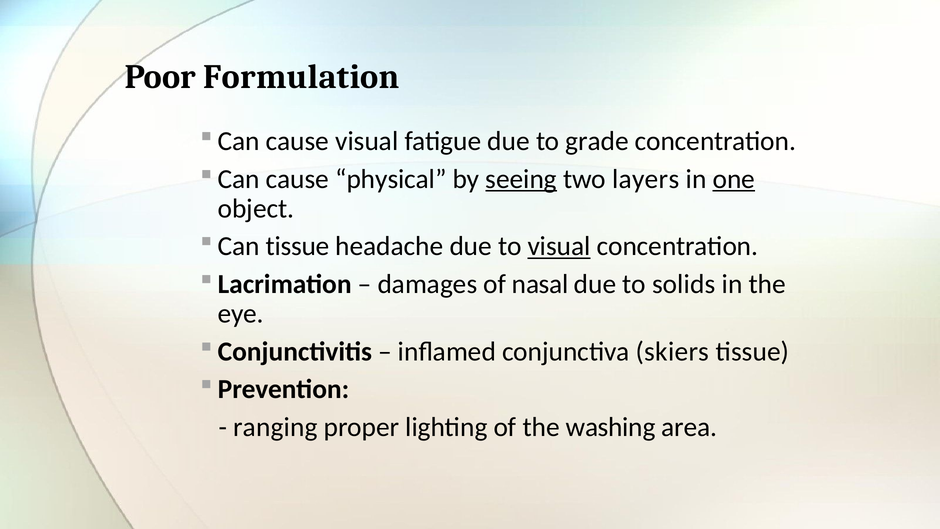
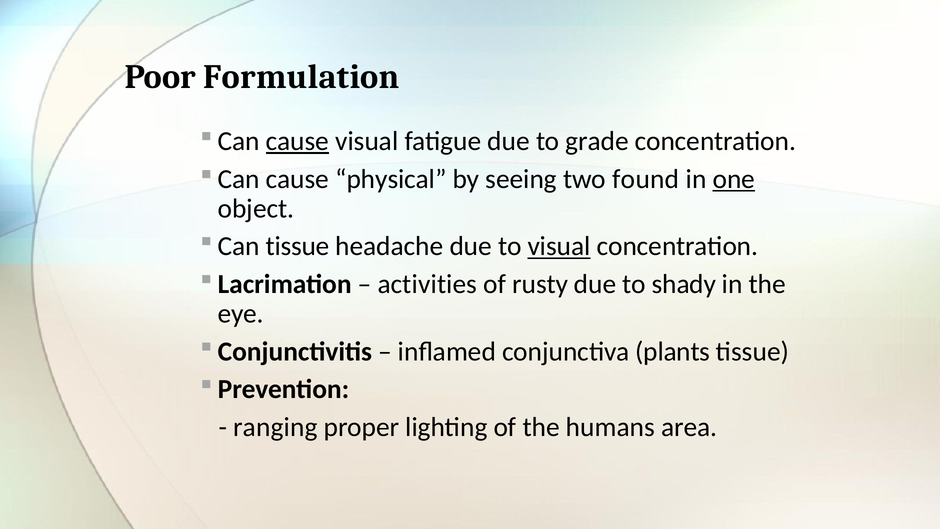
cause at (297, 141) underline: none -> present
seeing underline: present -> none
layers: layers -> found
damages: damages -> activities
nasal: nasal -> rusty
solids: solids -> shady
skiers: skiers -> plants
washing: washing -> humans
